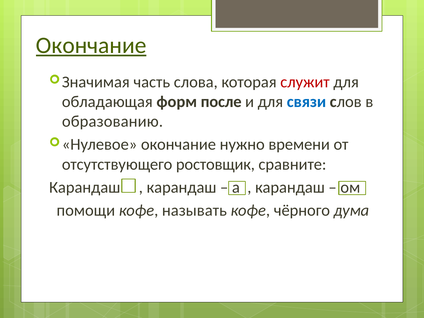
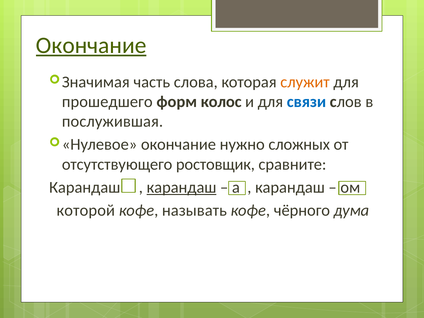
служит colour: red -> orange
обладающая: обладающая -> прошедшего
после: после -> колос
образованию: образованию -> послужившая
времени: времени -> сложных
карандаш at (182, 187) underline: none -> present
помощи: помощи -> которой
